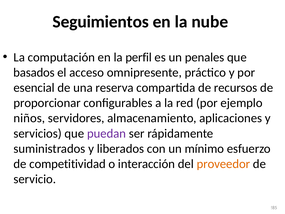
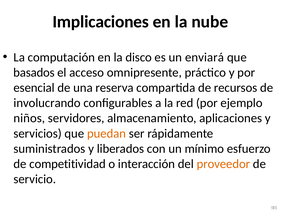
Seguimientos: Seguimientos -> Implicaciones
perfil: perfil -> disco
penales: penales -> enviará
proporcionar: proporcionar -> involucrando
puedan colour: purple -> orange
